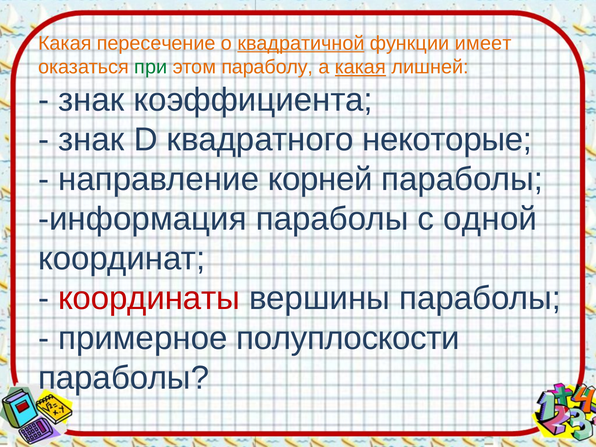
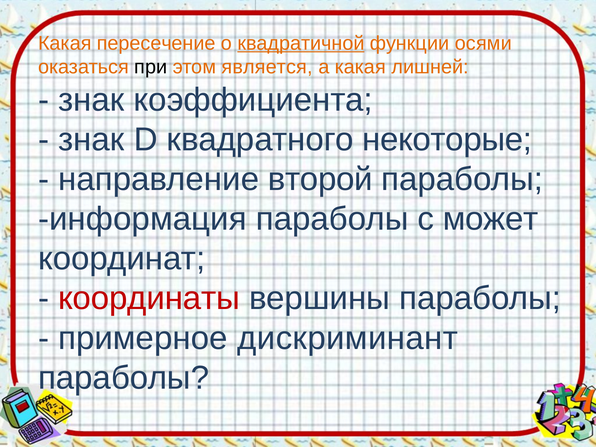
имеет: имеет -> осями
при colour: green -> black
параболу: параболу -> является
какая at (360, 67) underline: present -> none
корней: корней -> второй
одной: одной -> может
полуплоскости: полуплоскости -> дискриминант
